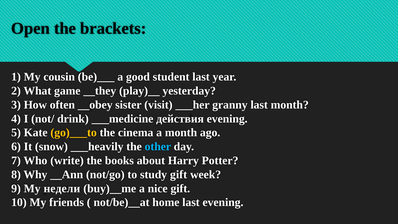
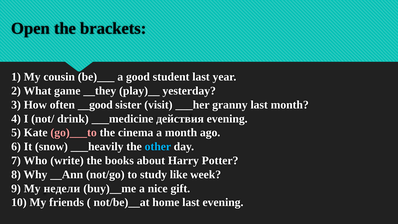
__obey: __obey -> __good
go)___to colour: yellow -> pink
study gift: gift -> like
